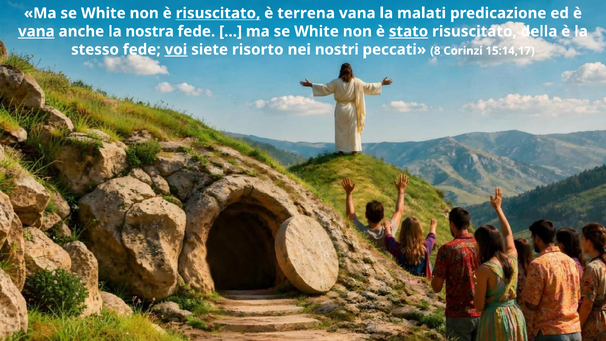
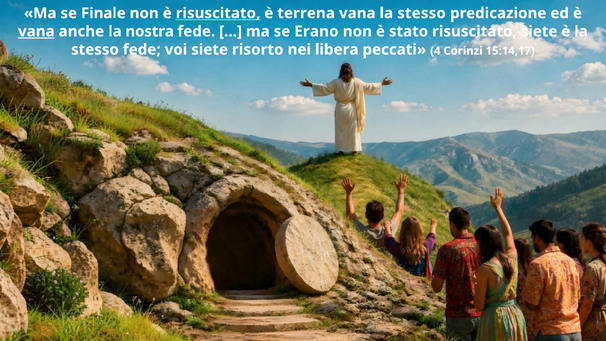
White at (103, 13): White -> Finale
vana la malati: malati -> stesso
White at (317, 31): White -> Erano
stato underline: present -> none
risuscitato della: della -> siete
voi underline: present -> none
nostri: nostri -> libera
8: 8 -> 4
